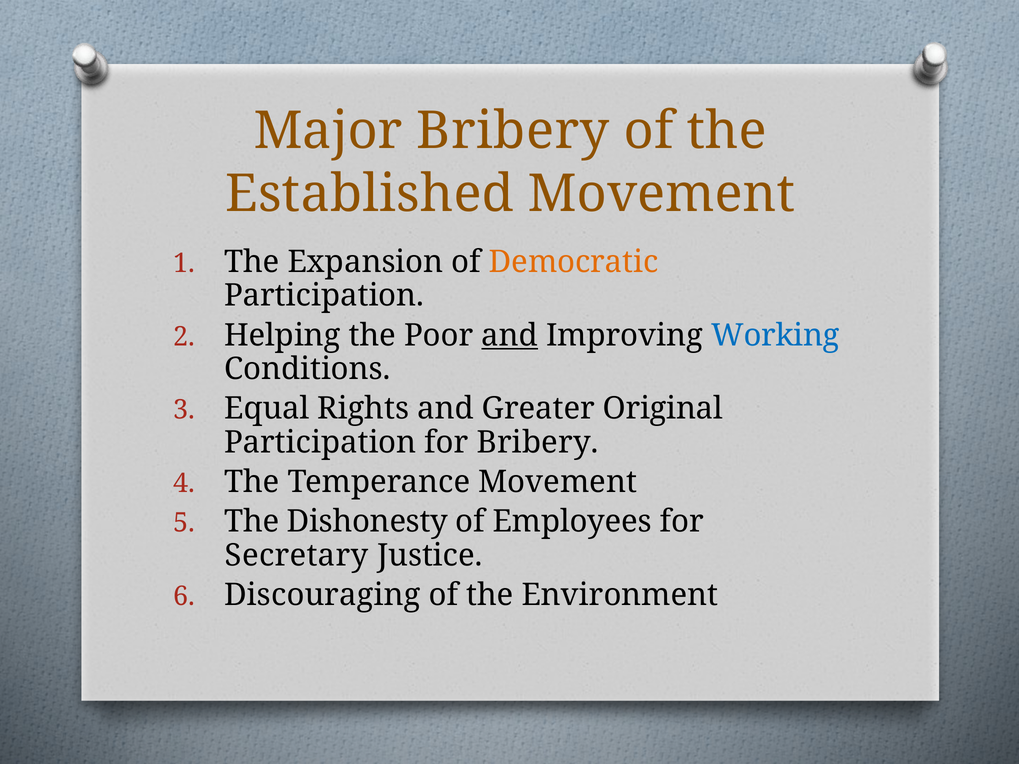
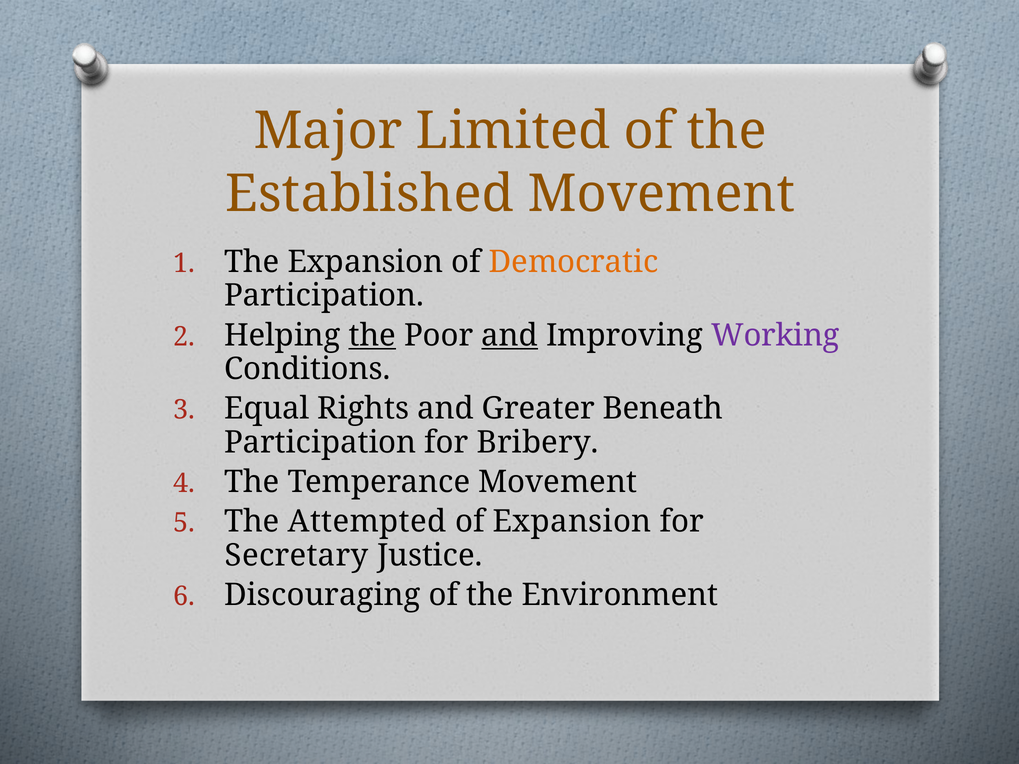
Major Bribery: Bribery -> Limited
the at (372, 335) underline: none -> present
Working colour: blue -> purple
Original: Original -> Beneath
Dishonesty: Dishonesty -> Attempted
of Employees: Employees -> Expansion
